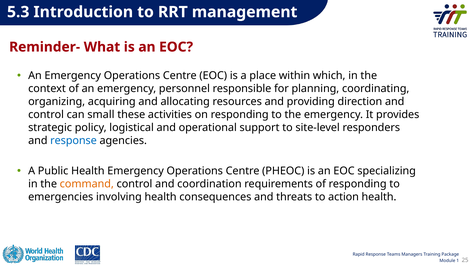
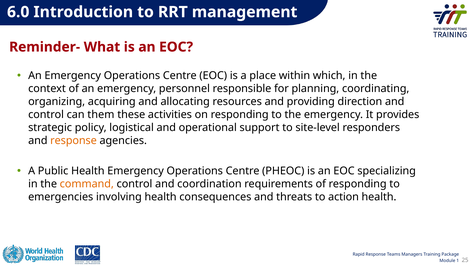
5.3: 5.3 -> 6.0
small: small -> them
response at (74, 140) colour: blue -> orange
